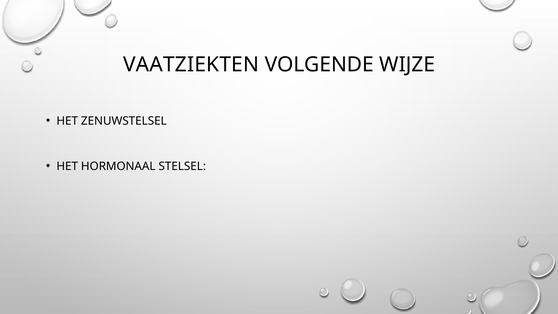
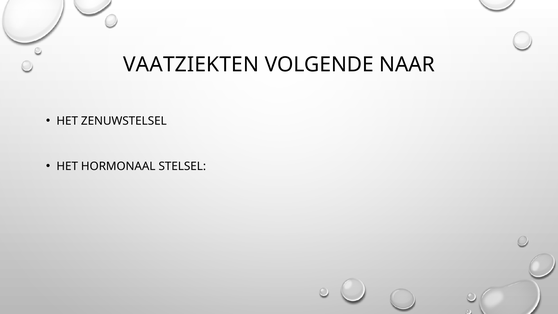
WIJZE: WIJZE -> NAAR
